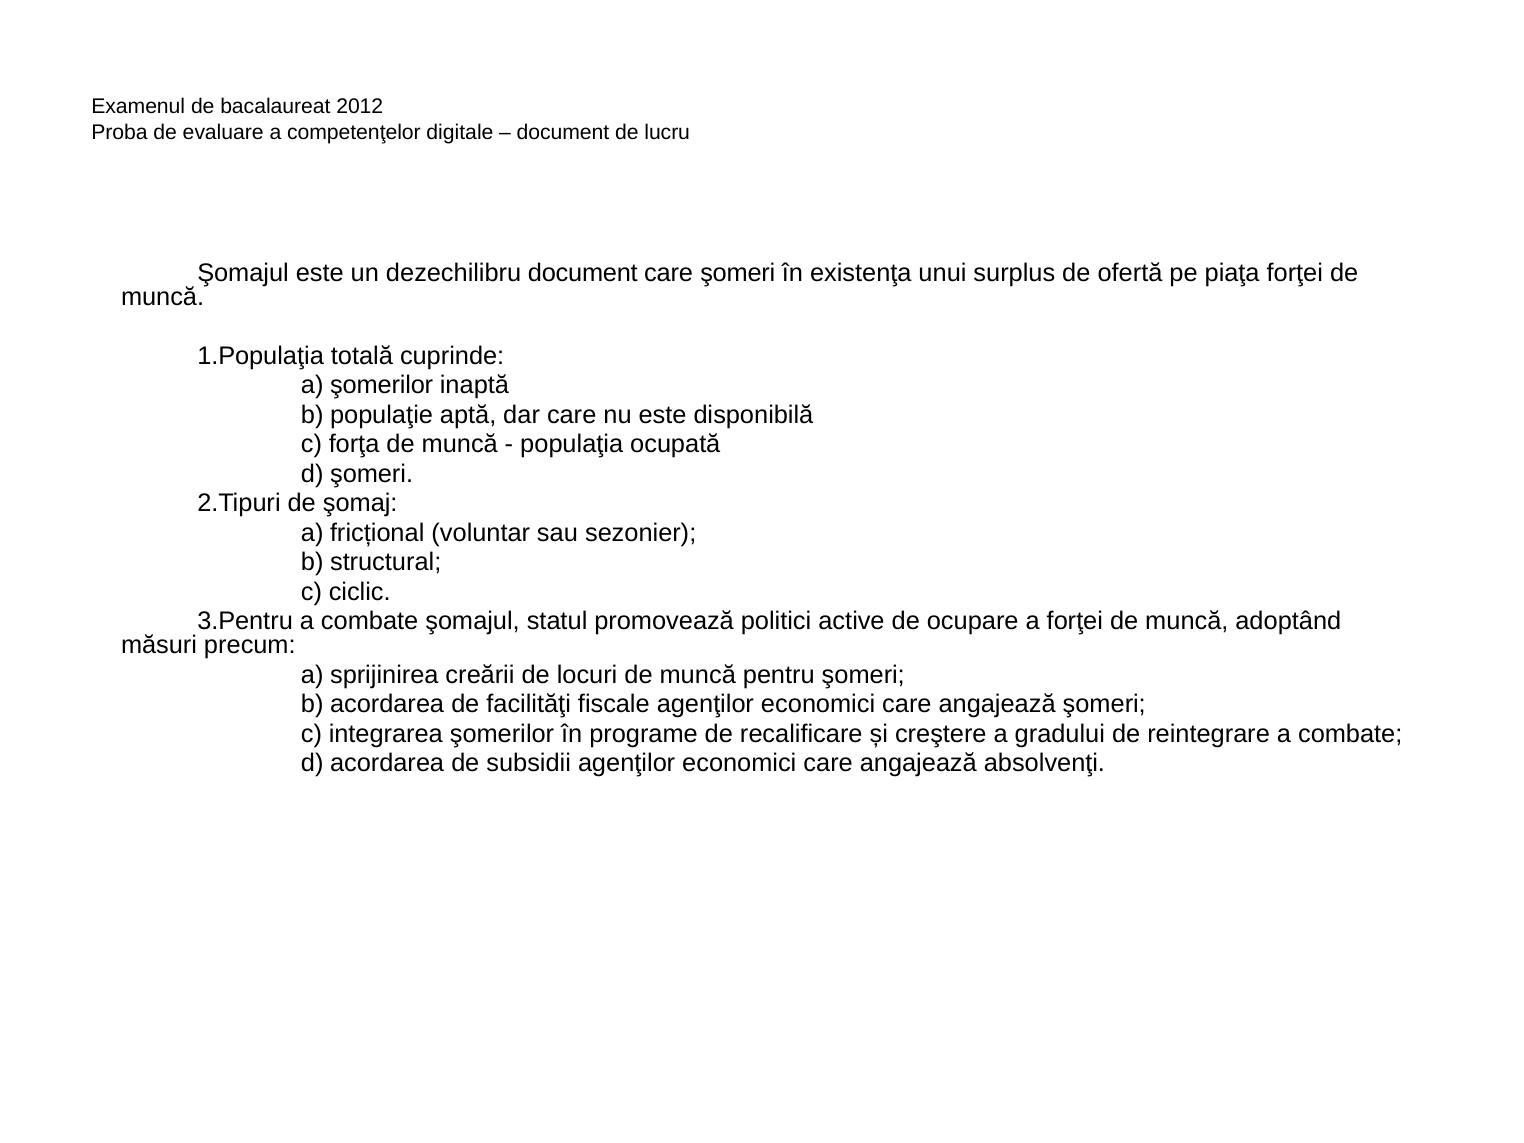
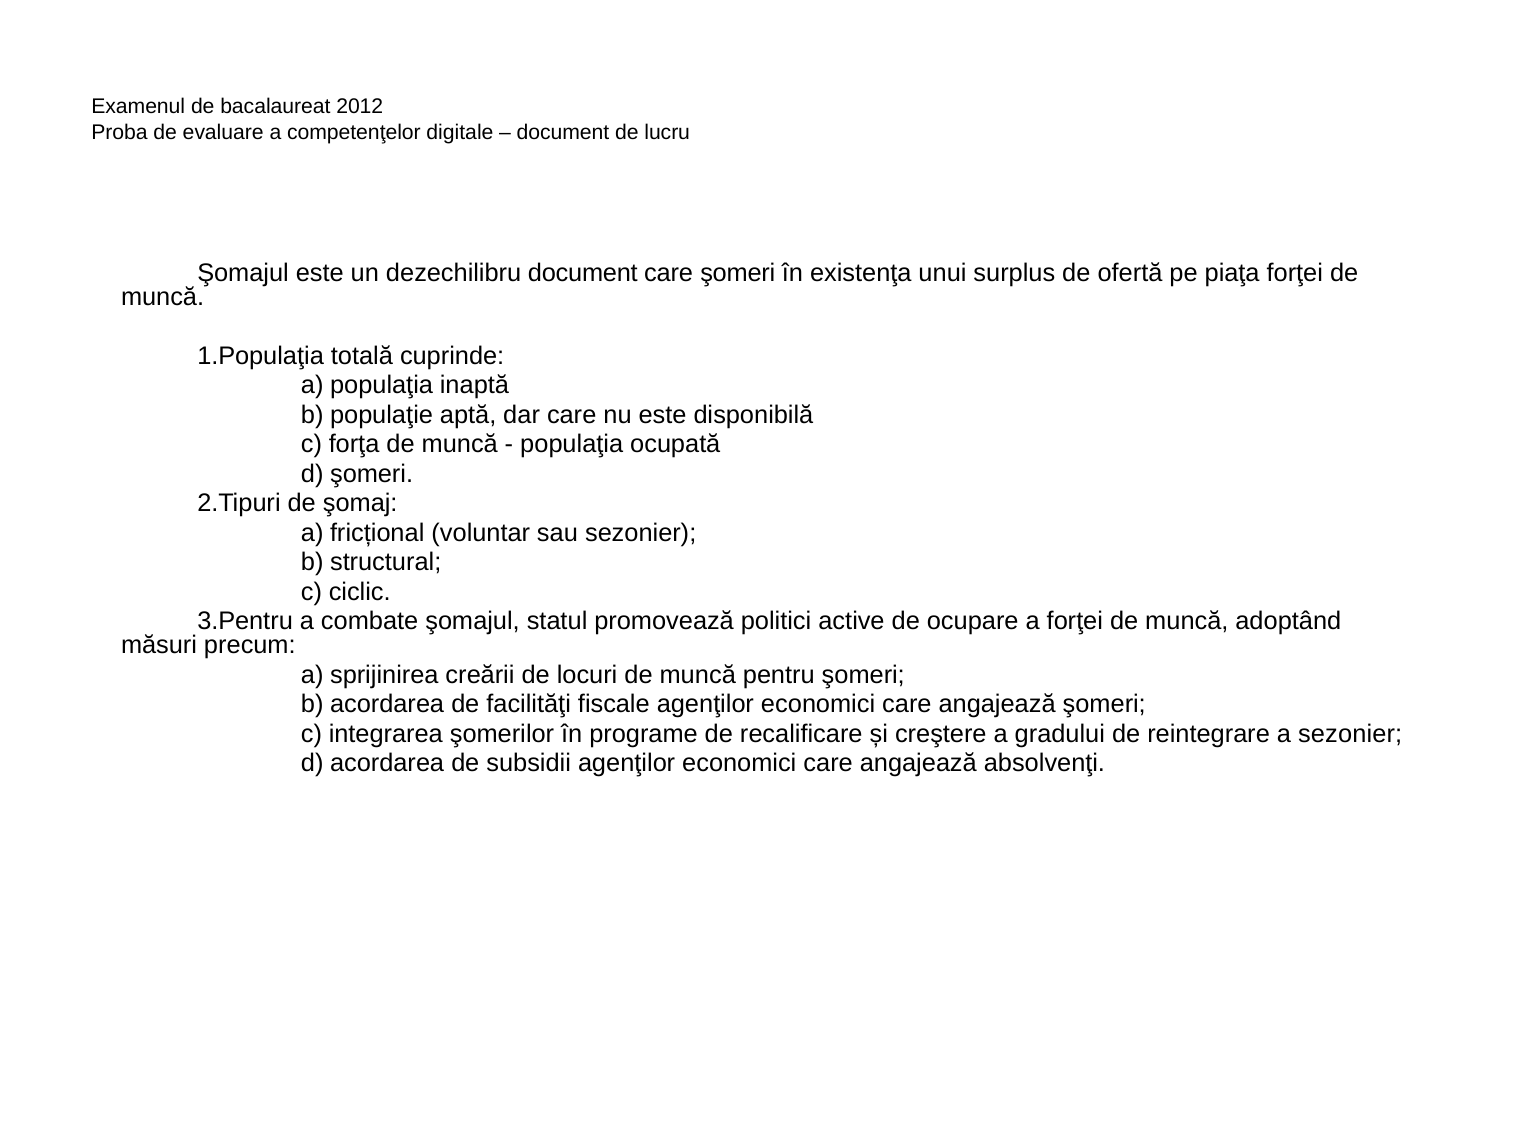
a şomerilor: şomerilor -> populaţia
reintegrare a combate: combate -> sezonier
